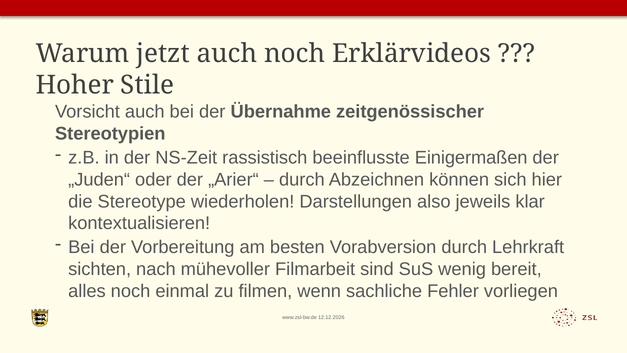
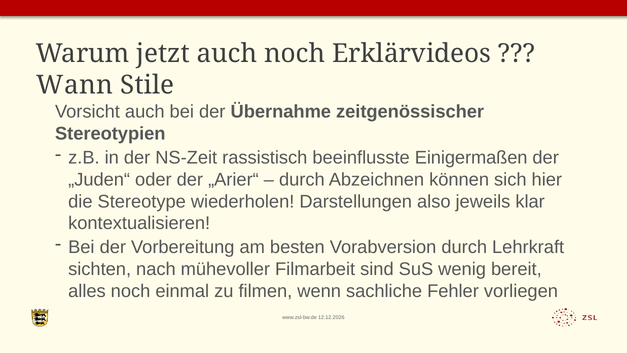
Hoher: Hoher -> Wann
